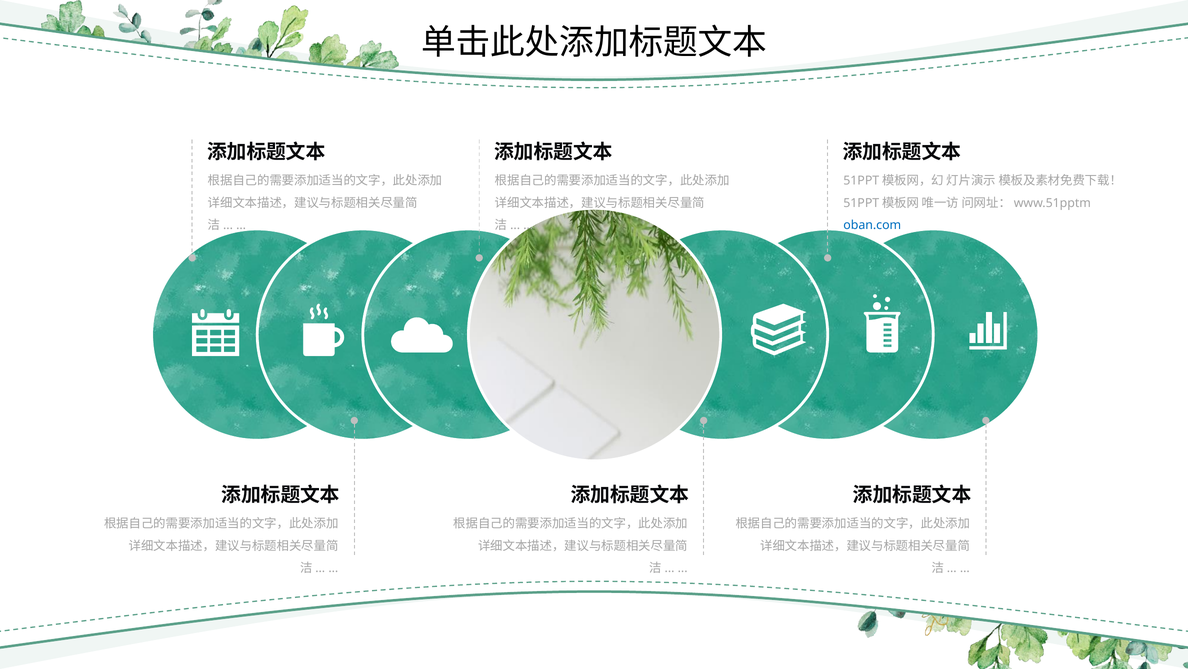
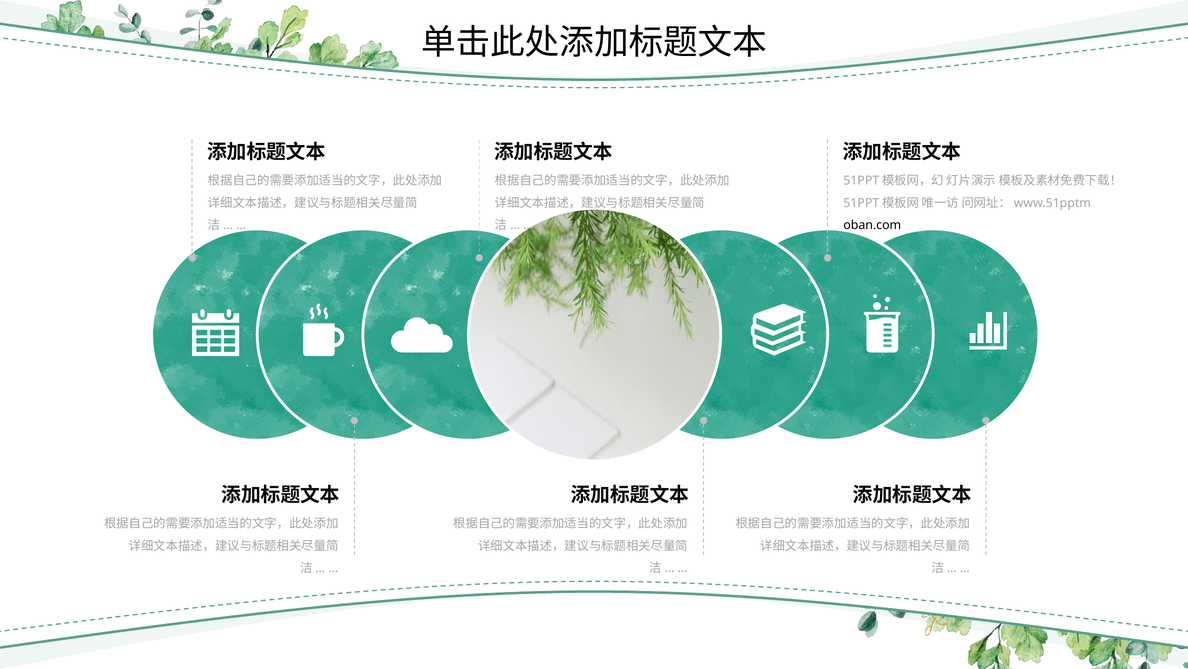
oban.com colour: blue -> black
